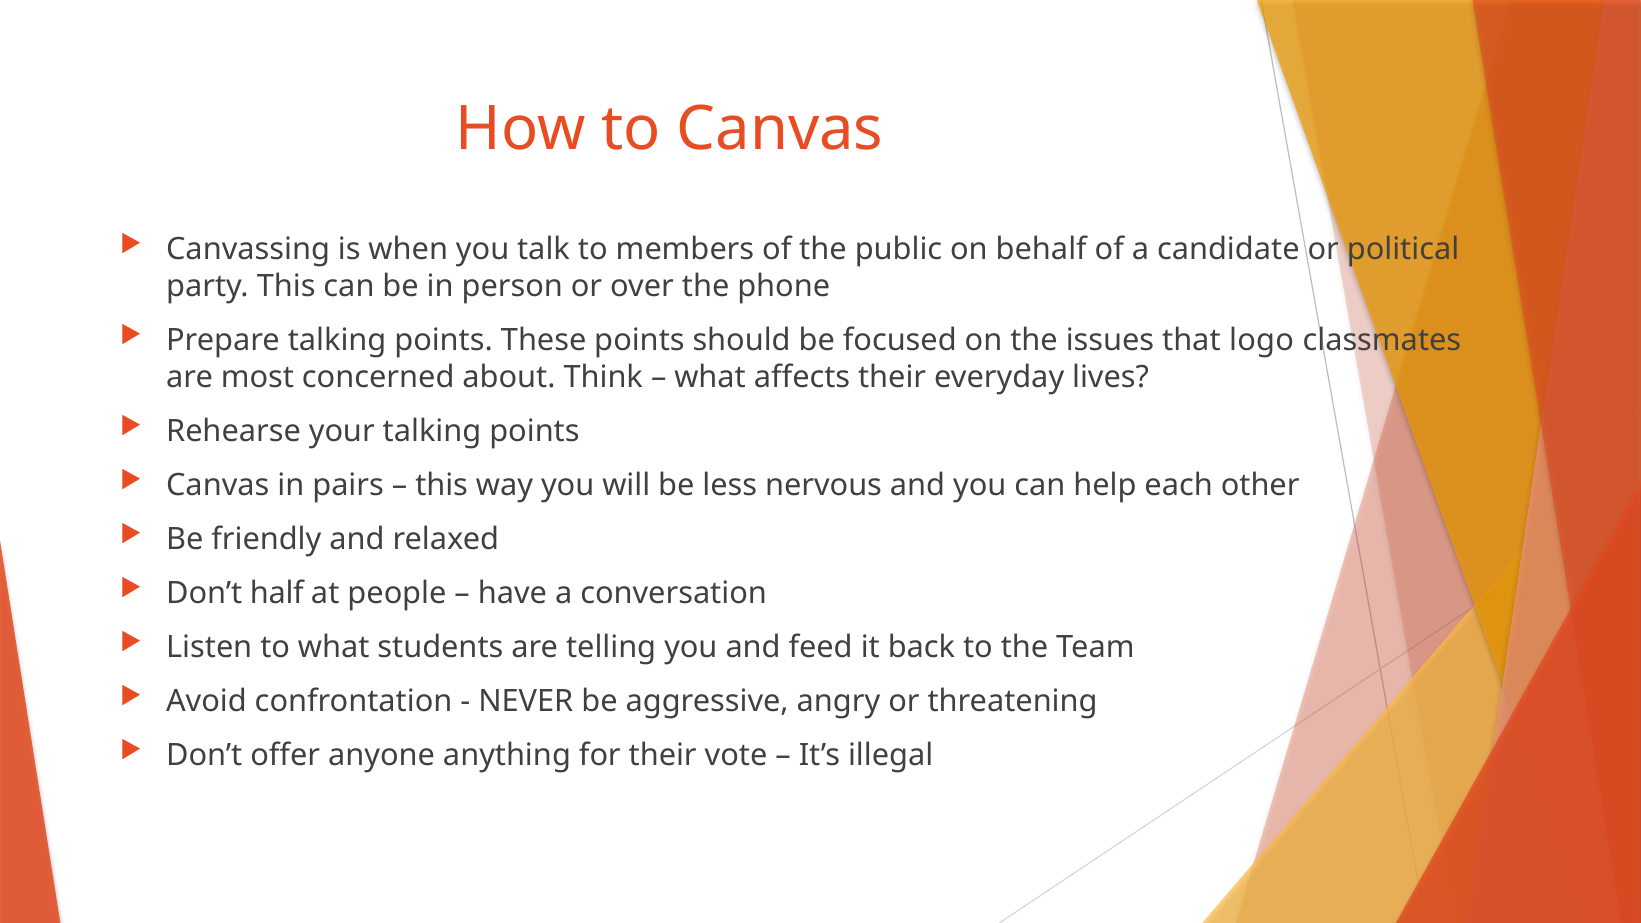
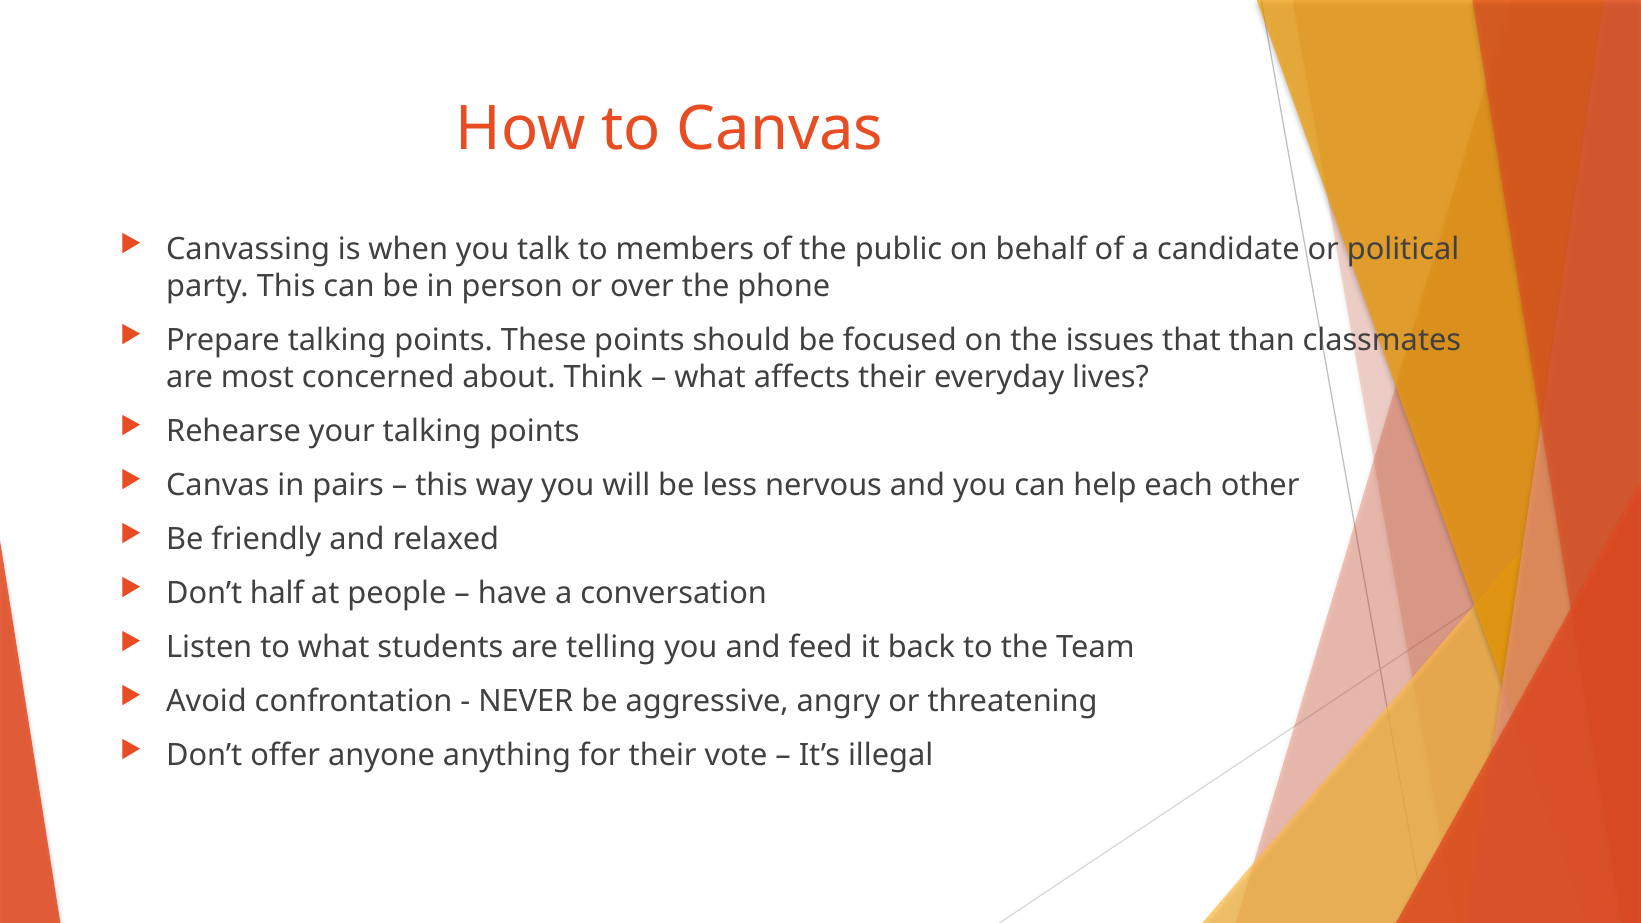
logo: logo -> than
